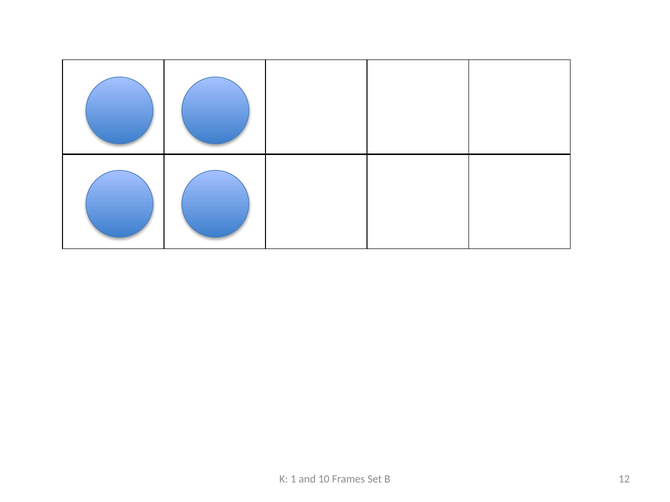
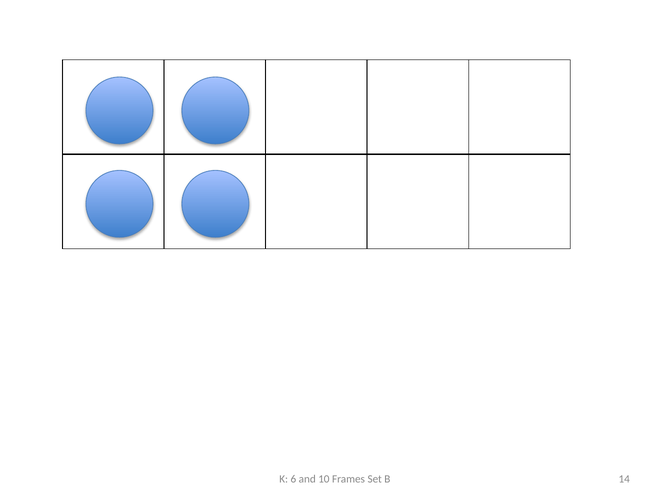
1: 1 -> 6
12: 12 -> 14
